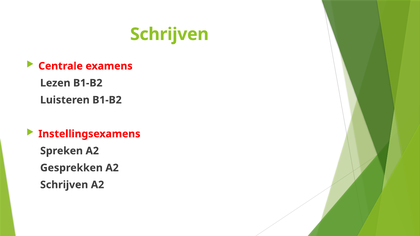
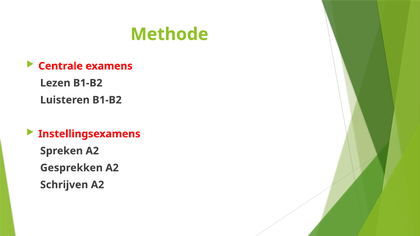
Schrijven at (169, 34): Schrijven -> Methode
